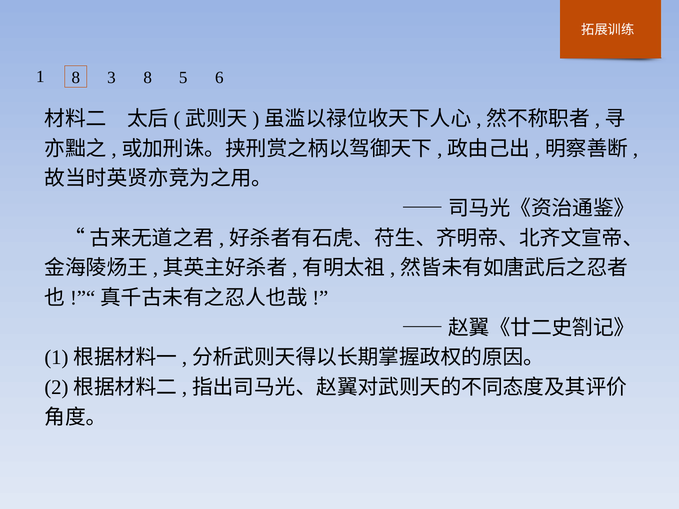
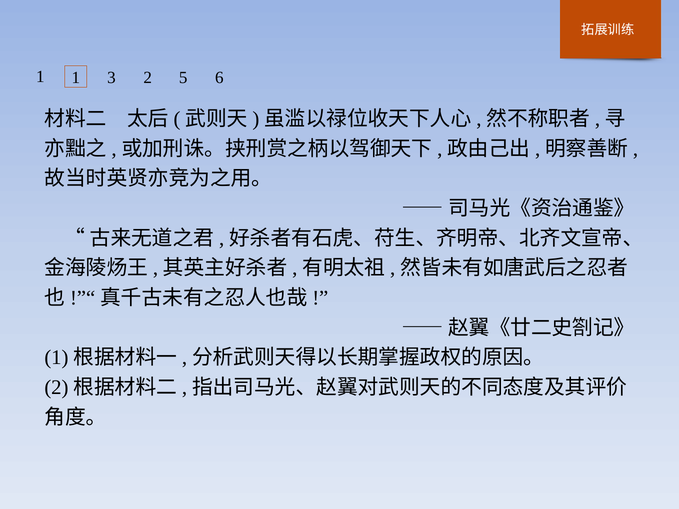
1 8: 8 -> 1
3 8: 8 -> 2
